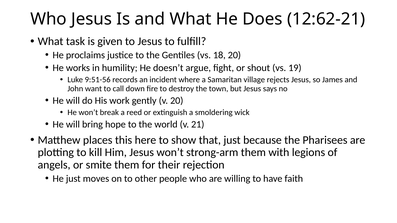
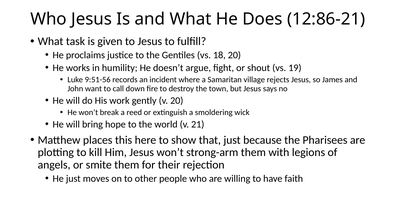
12:62-21: 12:62-21 -> 12:86-21
